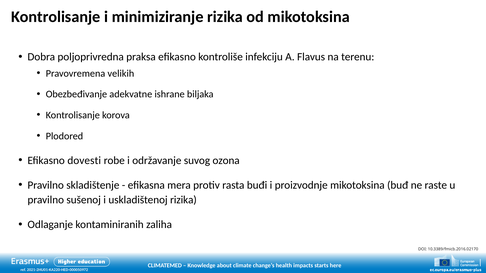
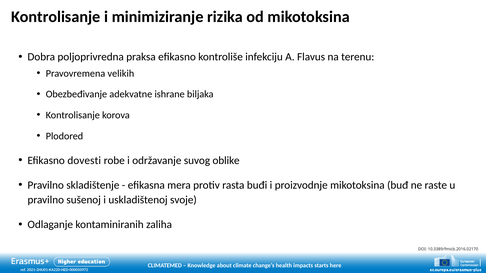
ozona: ozona -> oblike
uskladištenoj rizika: rizika -> svoje
